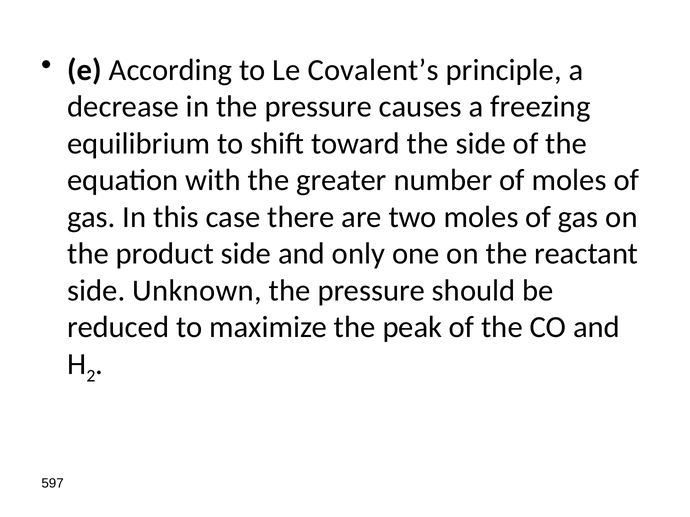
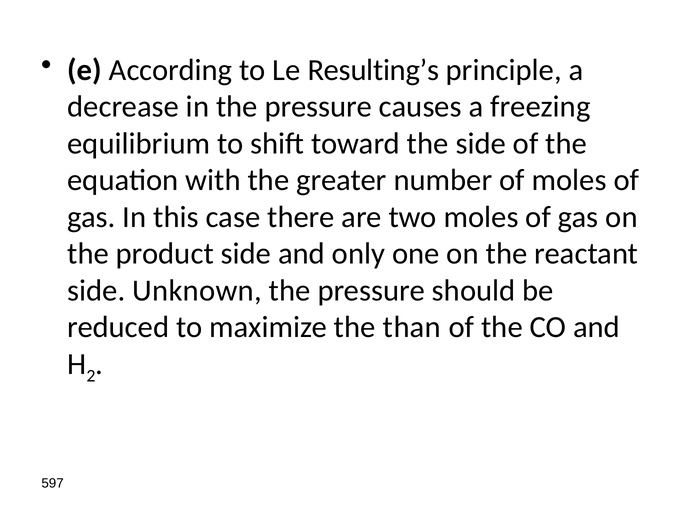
Covalent’s: Covalent’s -> Resulting’s
peak: peak -> than
